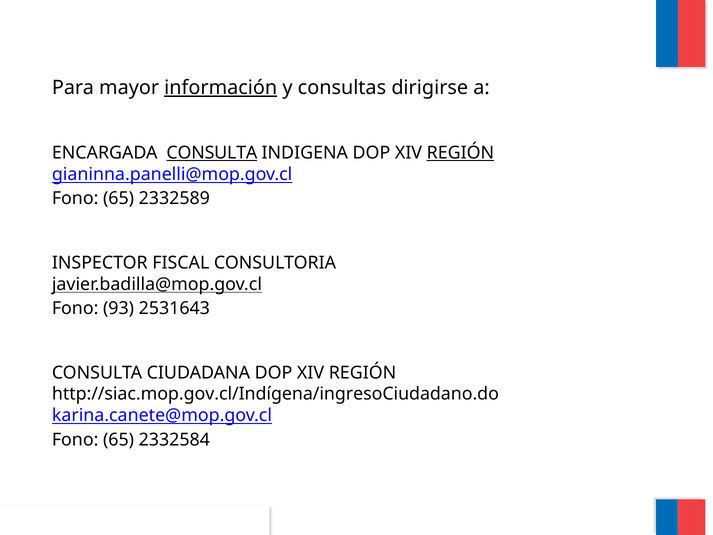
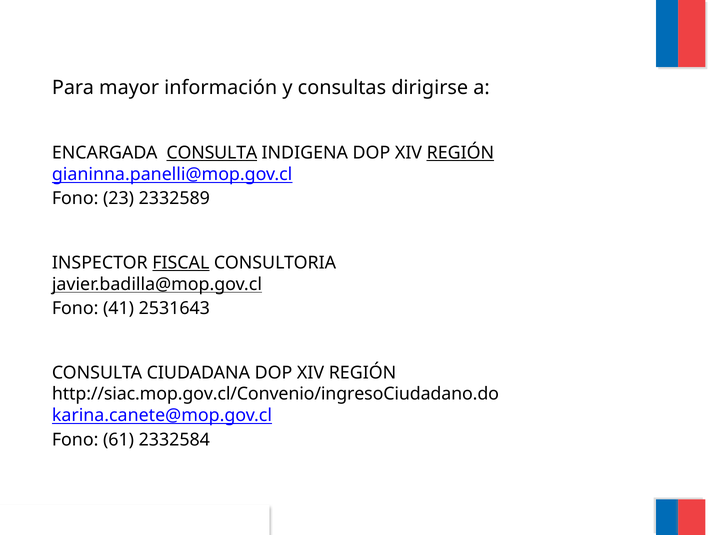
información underline: present -> none
65 at (119, 199): 65 -> 23
FISCAL underline: none -> present
93: 93 -> 41
http://siac.mop.gov.cl/Indígena/ingresoCiudadano.do: http://siac.mop.gov.cl/Indígena/ingresoCiudadano.do -> http://siac.mop.gov.cl/Convenio/ingresoCiudadano.do
65 at (119, 440): 65 -> 61
